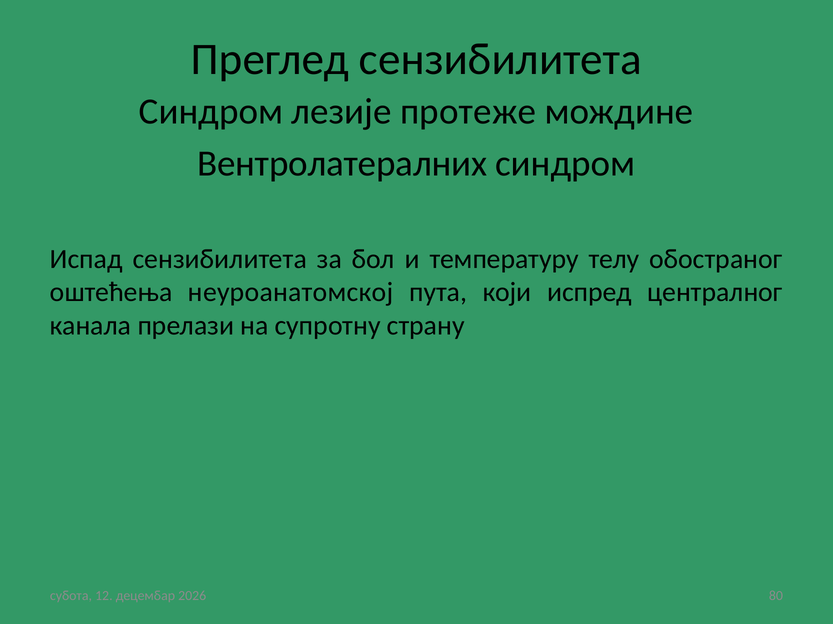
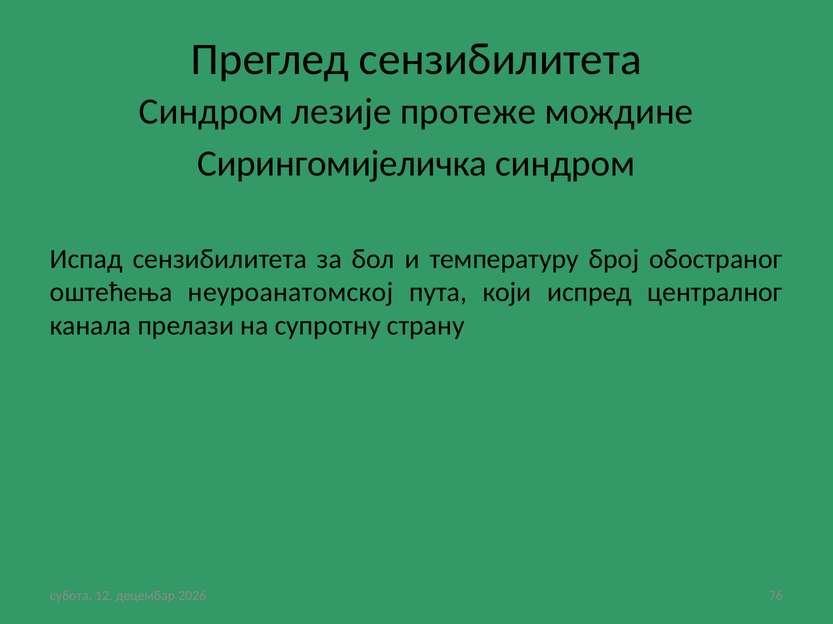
Вентролатералних: Вентролатералних -> Сирингомијеличка
телу: телу -> број
80: 80 -> 76
